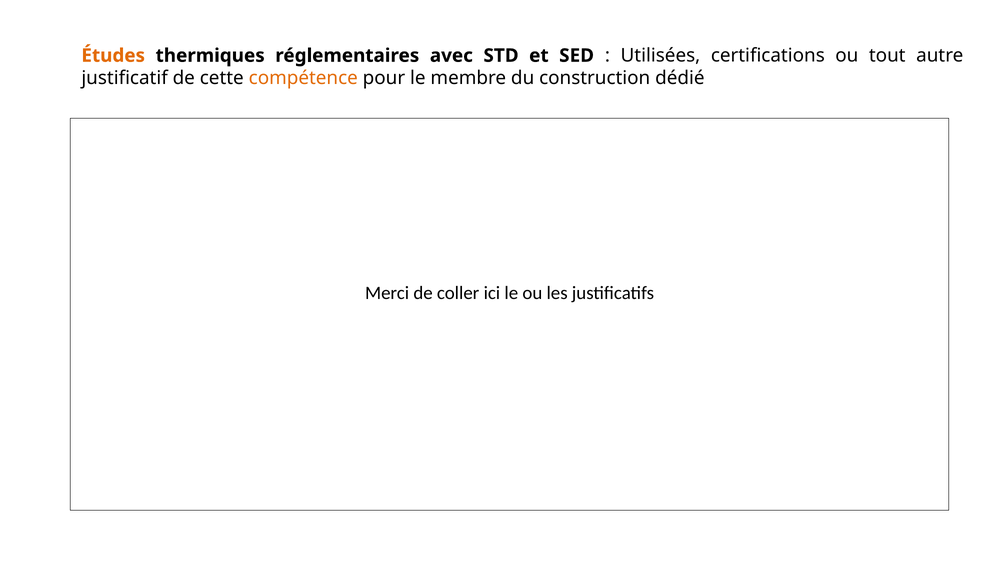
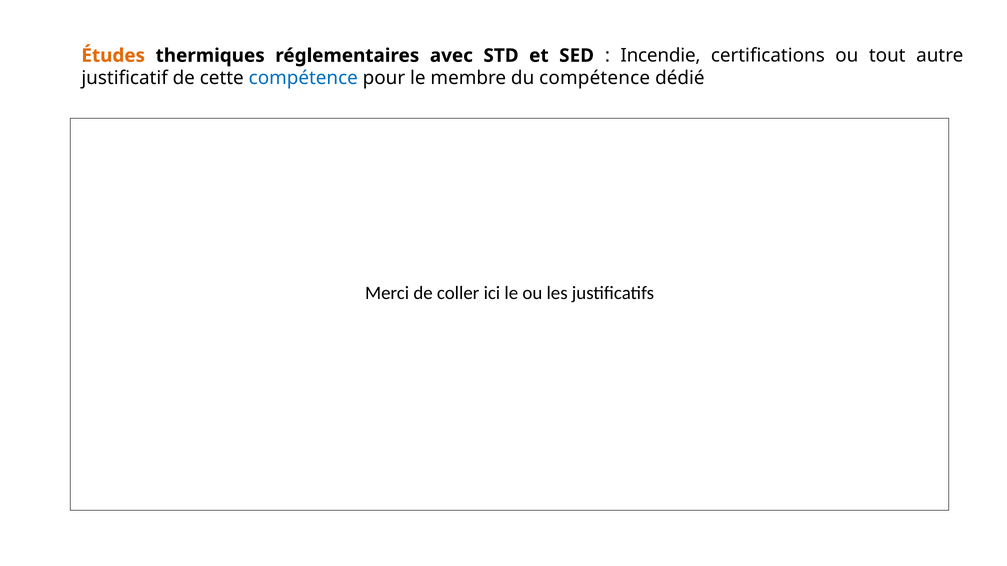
Utilisées: Utilisées -> Incendie
compétence at (303, 78) colour: orange -> blue
du construction: construction -> compétence
